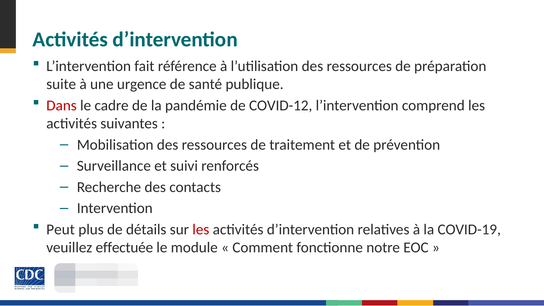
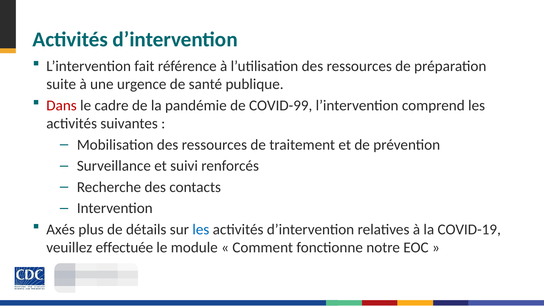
COVID-12: COVID-12 -> COVID-99
Peut: Peut -> Axés
les at (201, 229) colour: red -> blue
